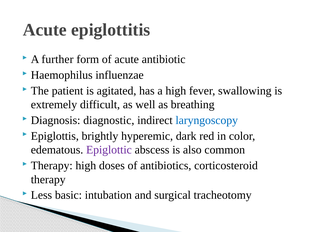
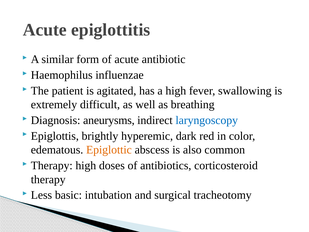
further: further -> similar
diagnostic: diagnostic -> aneurysms
Epiglottic colour: purple -> orange
